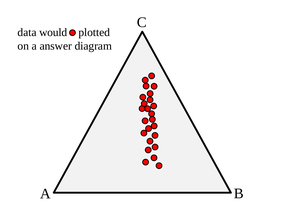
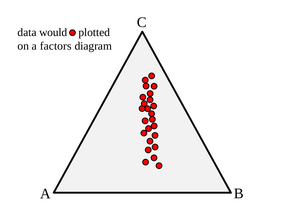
answer: answer -> factors
